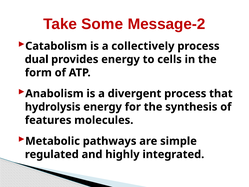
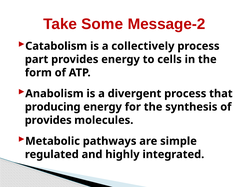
dual: dual -> part
hydrolysis: hydrolysis -> producing
features at (48, 120): features -> provides
